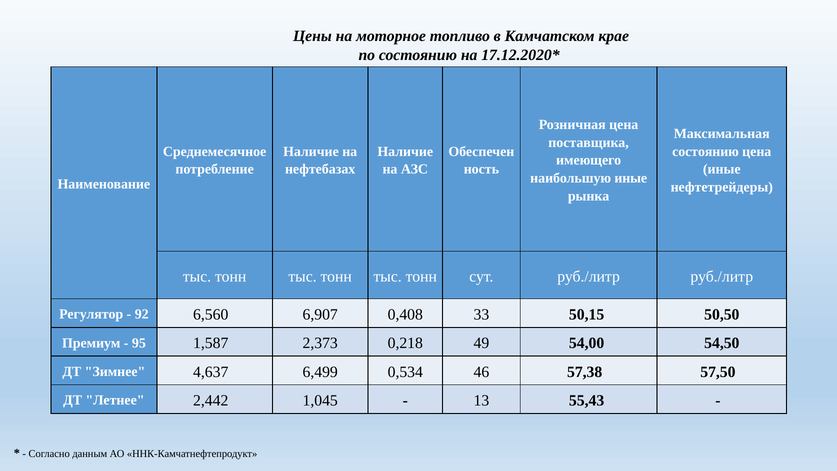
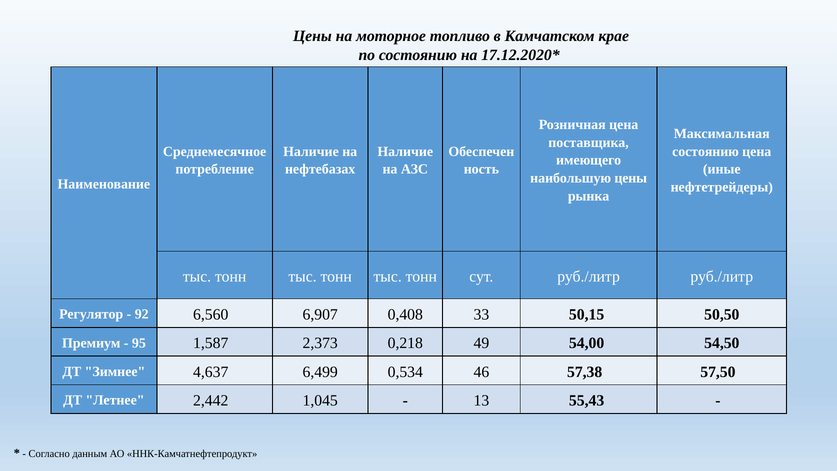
наибольшую иные: иные -> цены
